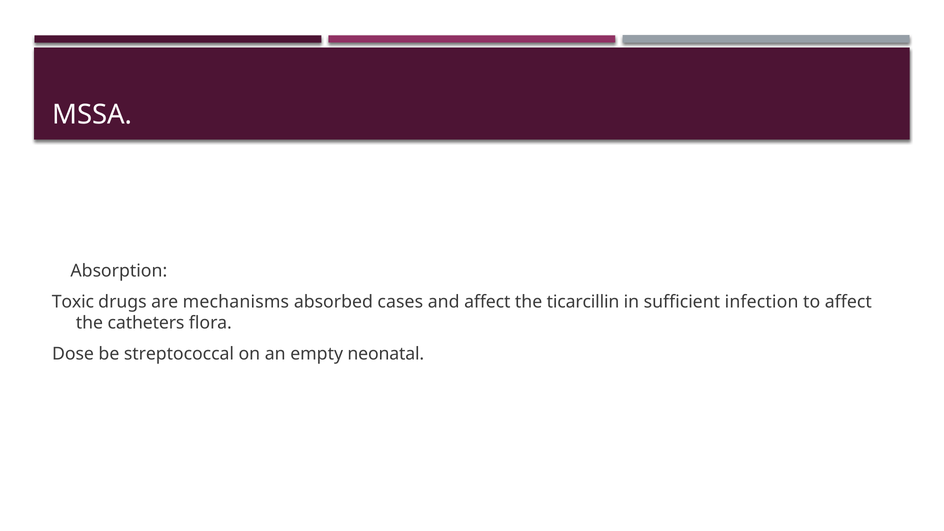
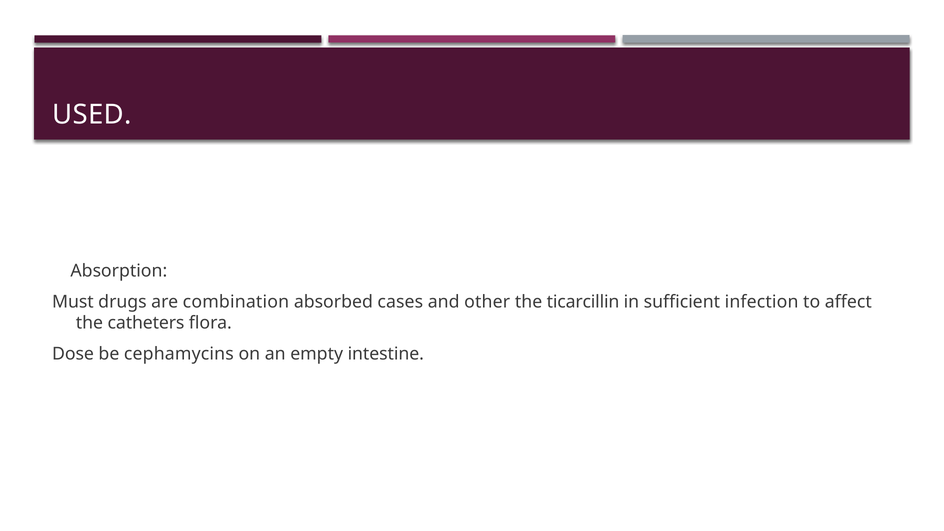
MSSA: MSSA -> USED
Toxic: Toxic -> Must
mechanisms: mechanisms -> combination
and affect: affect -> other
streptococcal: streptococcal -> cephamycins
neonatal: neonatal -> intestine
